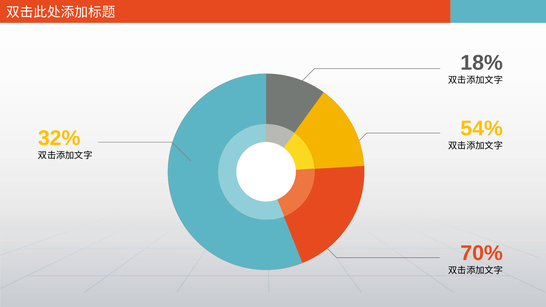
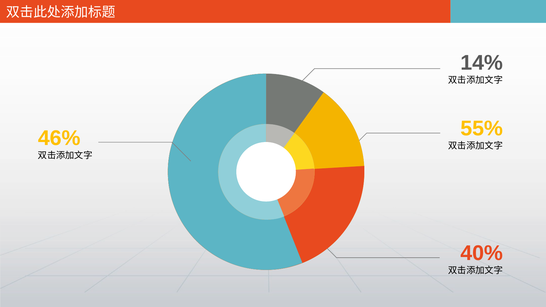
18%: 18% -> 14%
54%: 54% -> 55%
32%: 32% -> 46%
70%: 70% -> 40%
